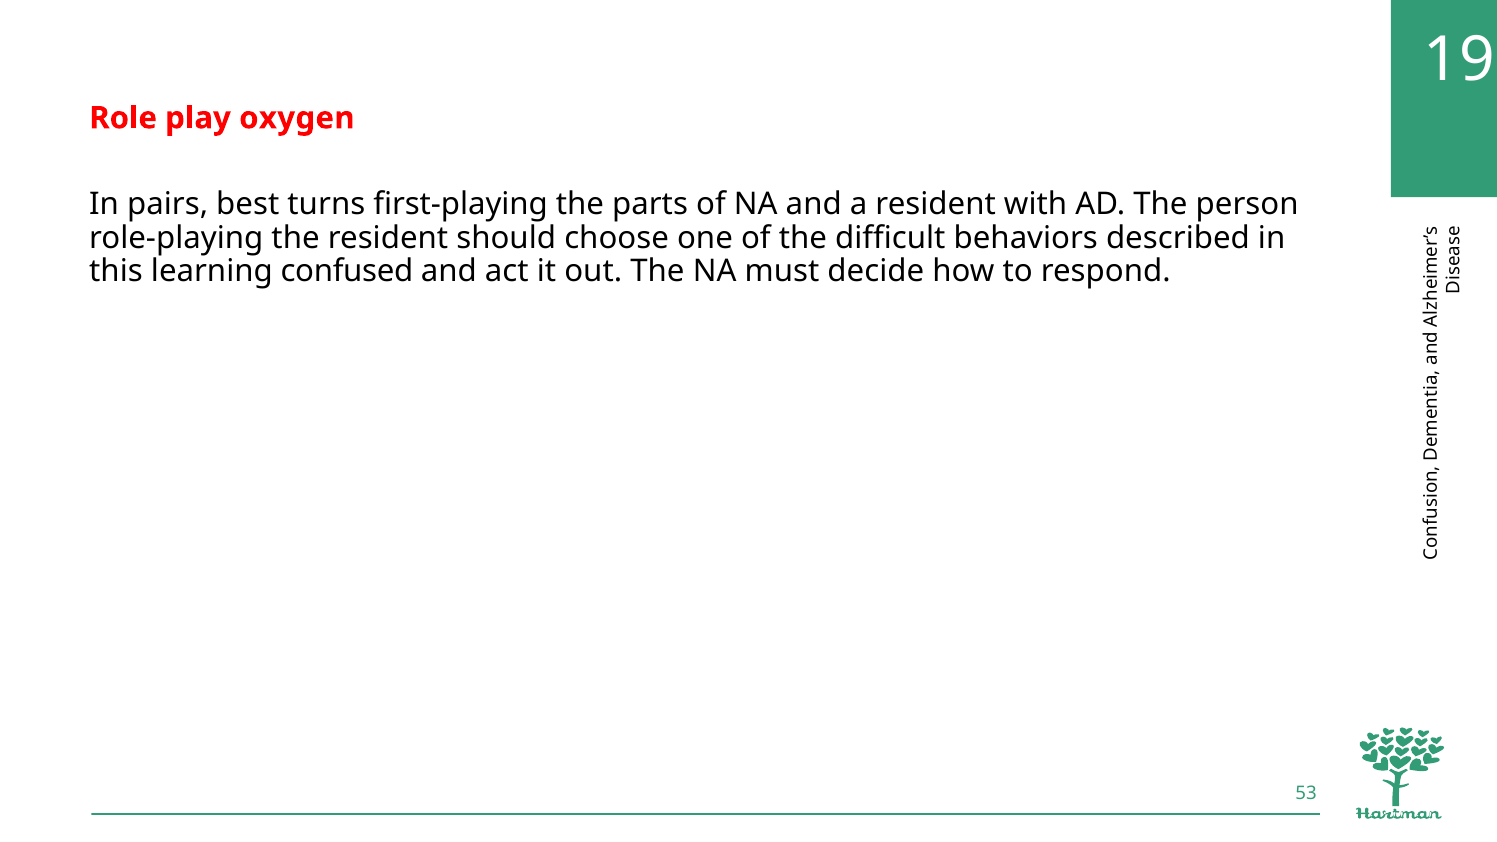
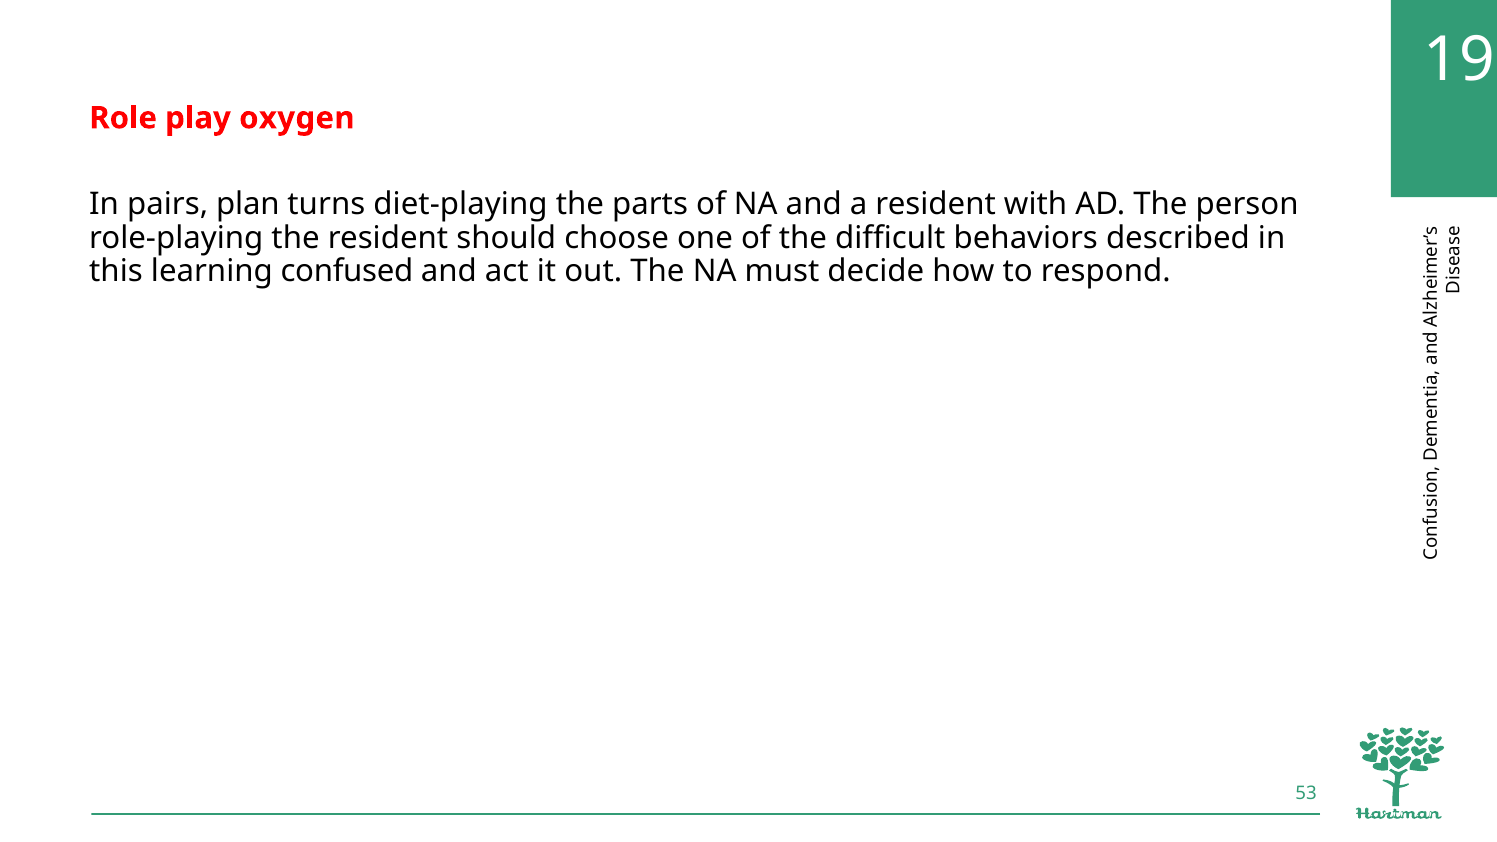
best: best -> plan
first-playing: first-playing -> diet-playing
